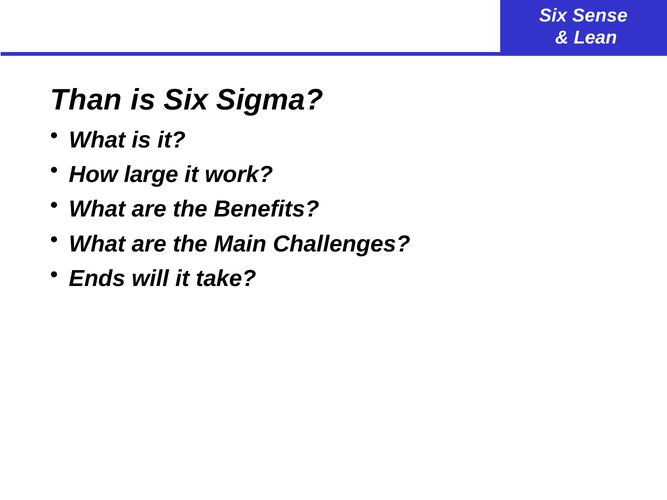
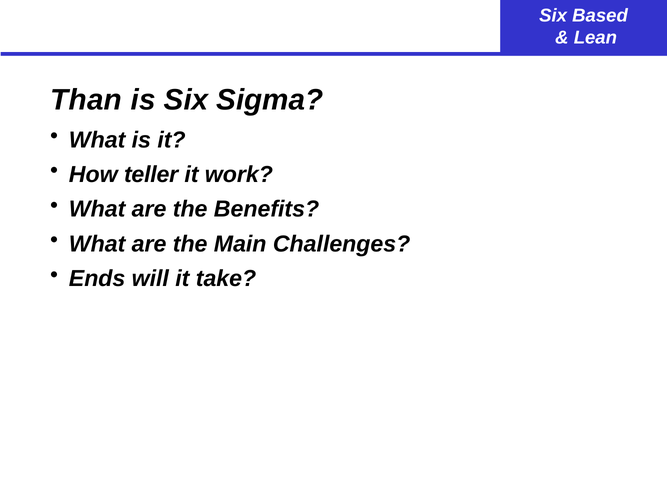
Sense: Sense -> Based
large: large -> teller
